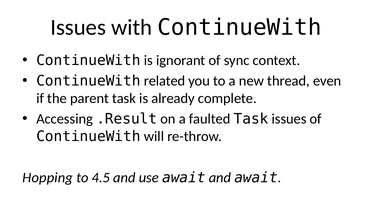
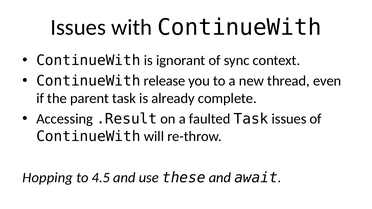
related: related -> release
use await: await -> these
